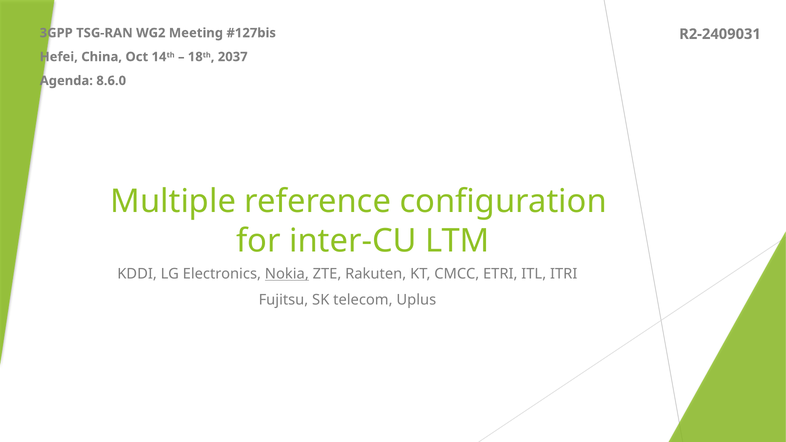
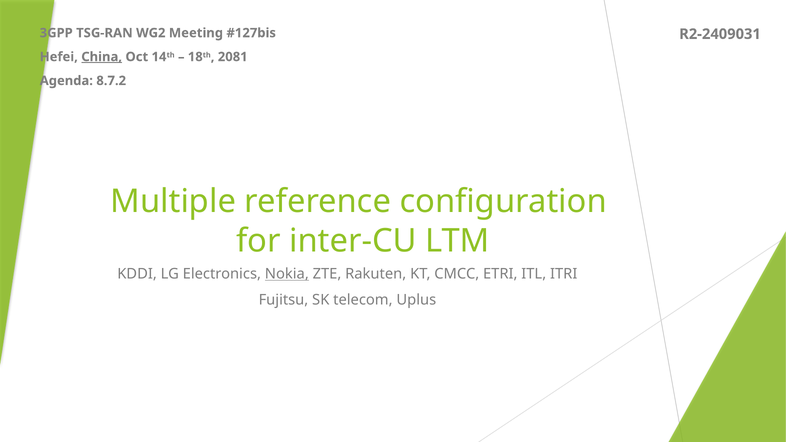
China underline: none -> present
2037: 2037 -> 2081
8.6.0: 8.6.0 -> 8.7.2
